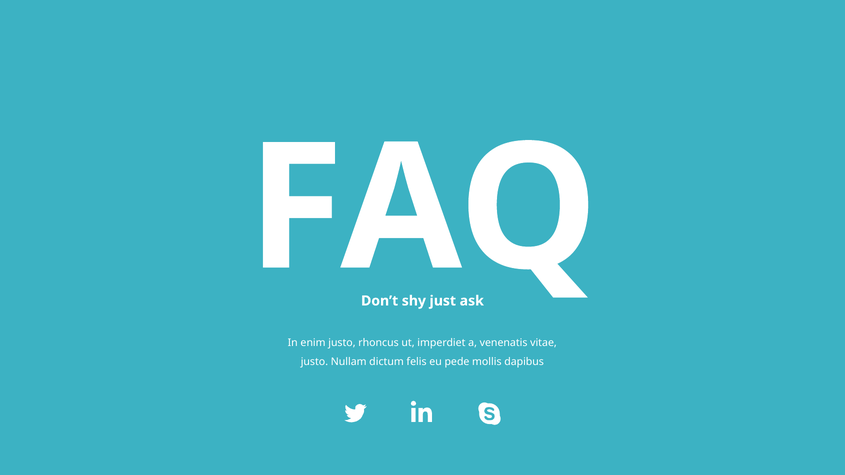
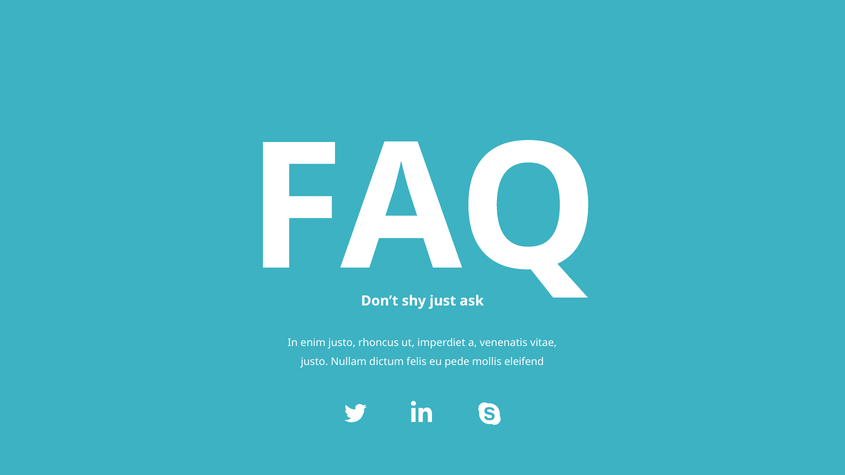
dapibus: dapibus -> eleifend
